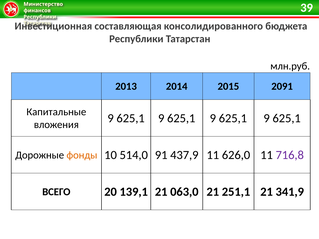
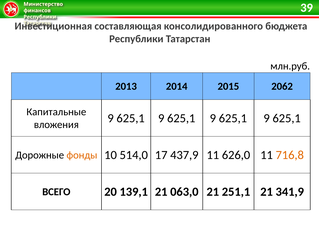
2091: 2091 -> 2062
91: 91 -> 17
716,8 colour: purple -> orange
